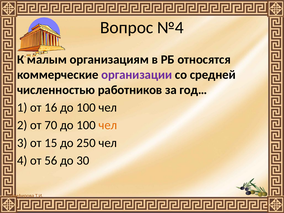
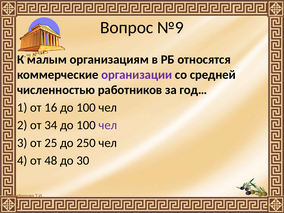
№4: №4 -> №9
70: 70 -> 34
чел at (108, 125) colour: orange -> purple
15: 15 -> 25
56: 56 -> 48
